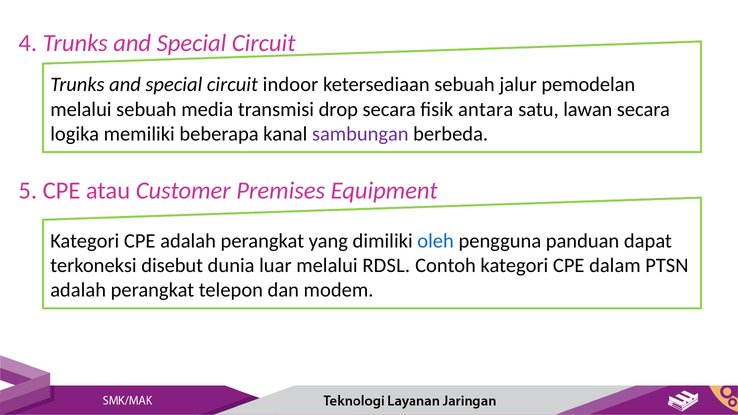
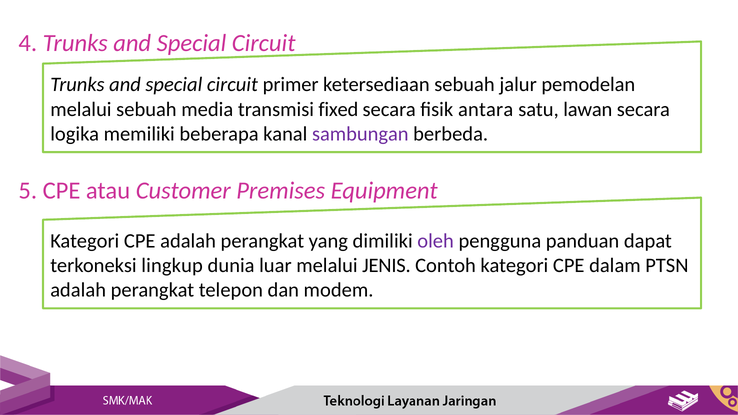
indoor: indoor -> primer
drop: drop -> fixed
oleh colour: blue -> purple
disebut: disebut -> lingkup
RDSL: RDSL -> JENIS
